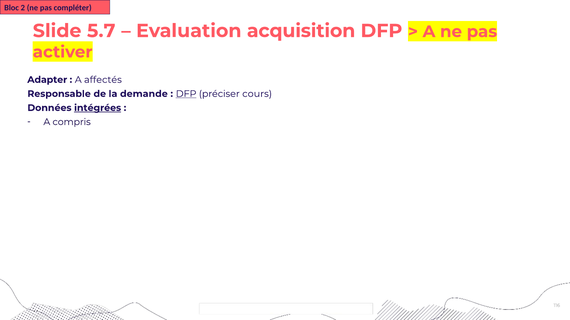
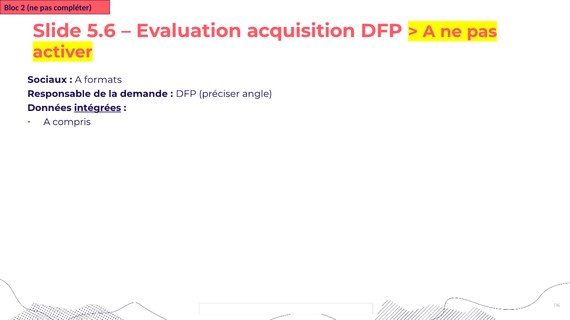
5.7: 5.7 -> 5.6
Adapter: Adapter -> Sociaux
affectés: affectés -> formats
DFP at (186, 94) underline: present -> none
cours: cours -> angle
